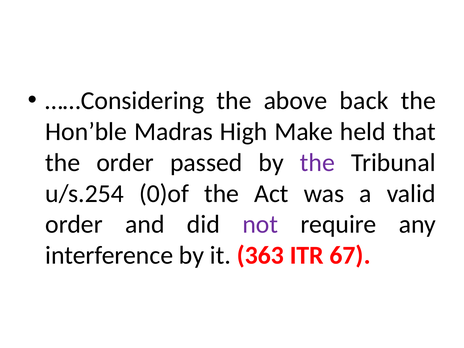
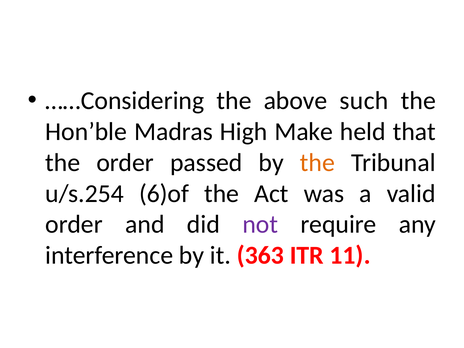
back: back -> such
the at (317, 163) colour: purple -> orange
0)of: 0)of -> 6)of
67: 67 -> 11
